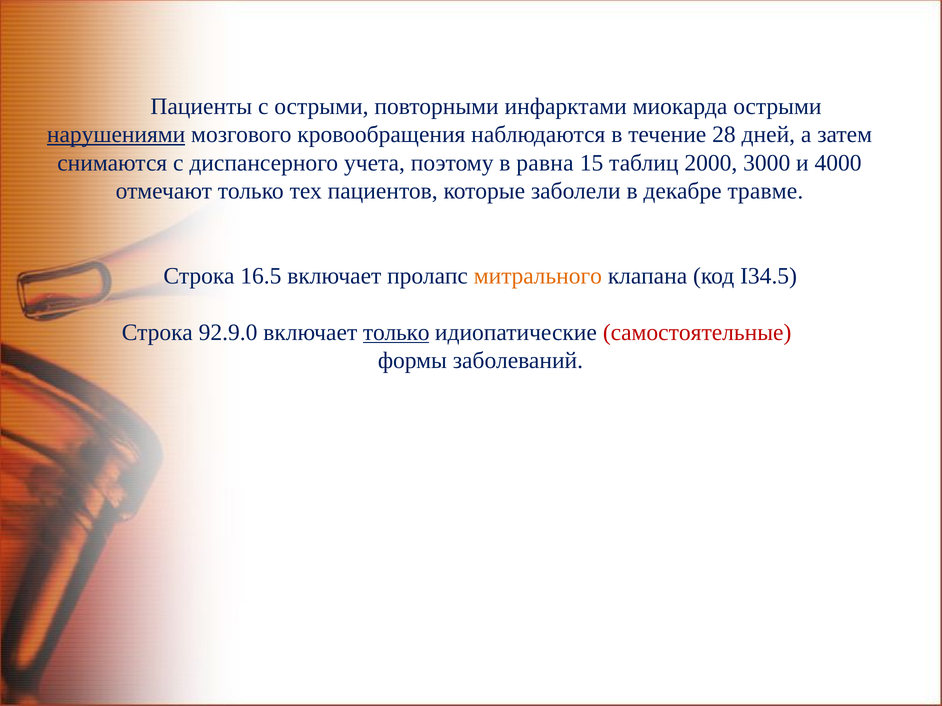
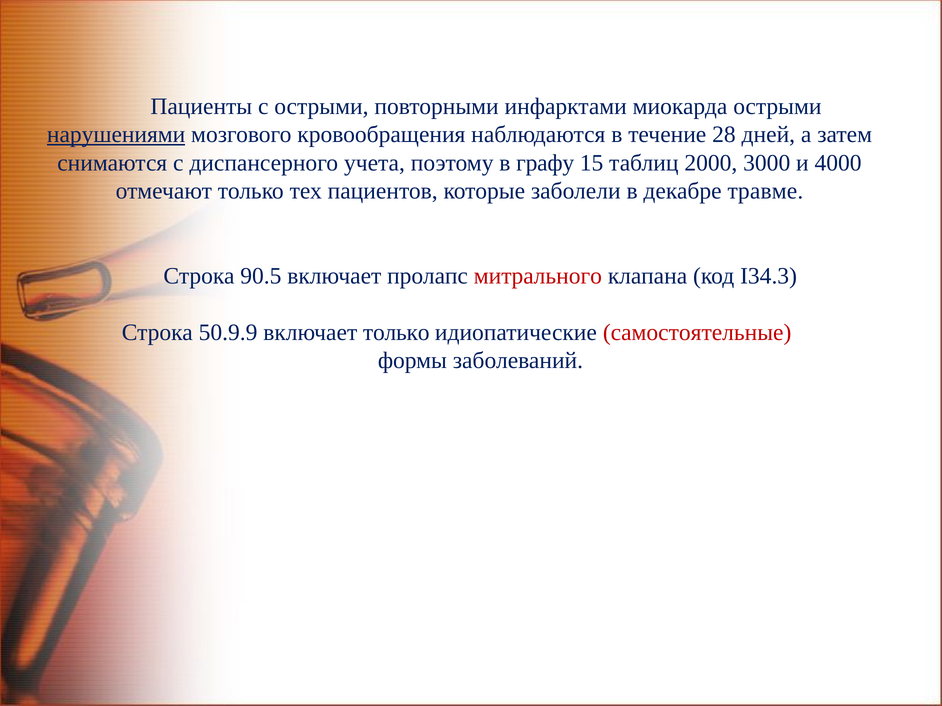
равна: равна -> графу
16.5: 16.5 -> 90.5
митрального colour: orange -> red
I34.5: I34.5 -> I34.3
92.9.0: 92.9.0 -> 50.9.9
только at (396, 333) underline: present -> none
